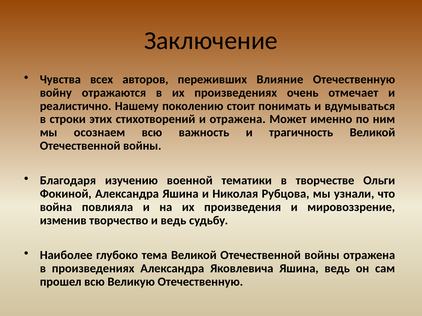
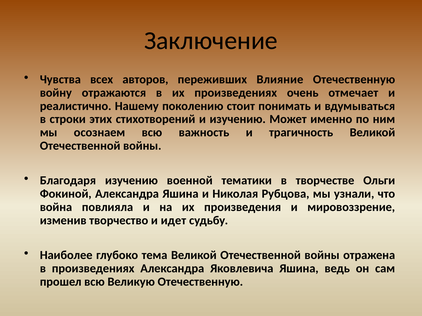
и отражена: отражена -> изучению
и ведь: ведь -> идет
